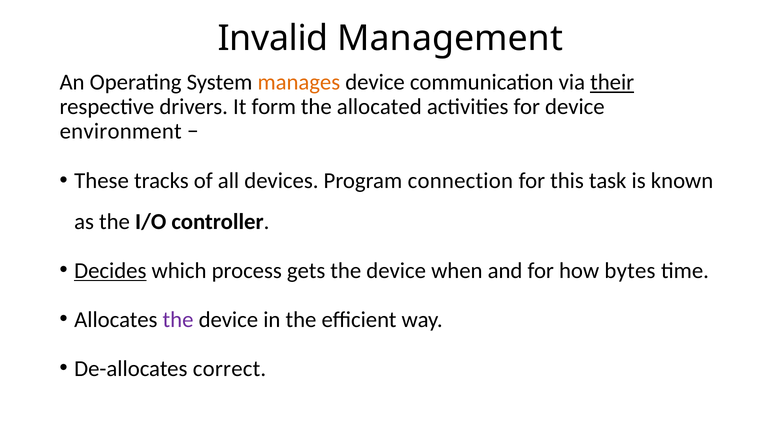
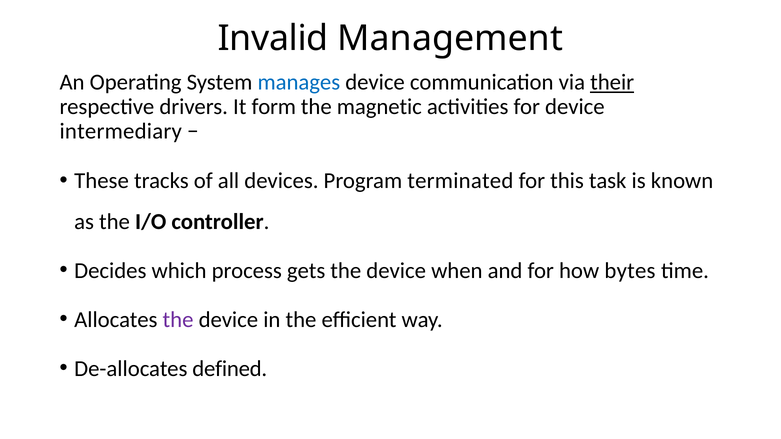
manages colour: orange -> blue
allocated: allocated -> magnetic
environment: environment -> intermediary
connection: connection -> terminated
Decides underline: present -> none
correct: correct -> defined
